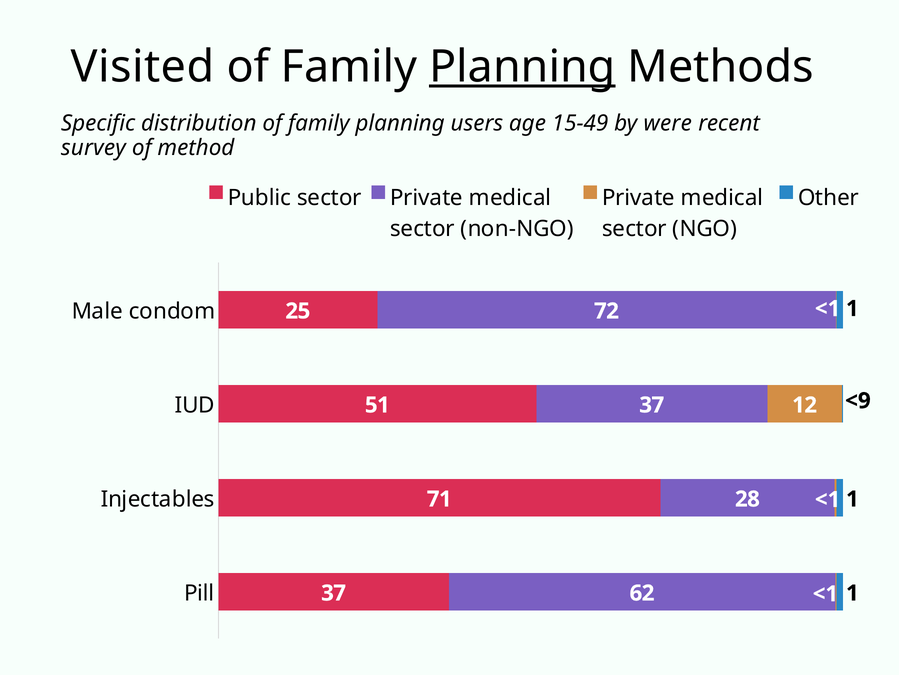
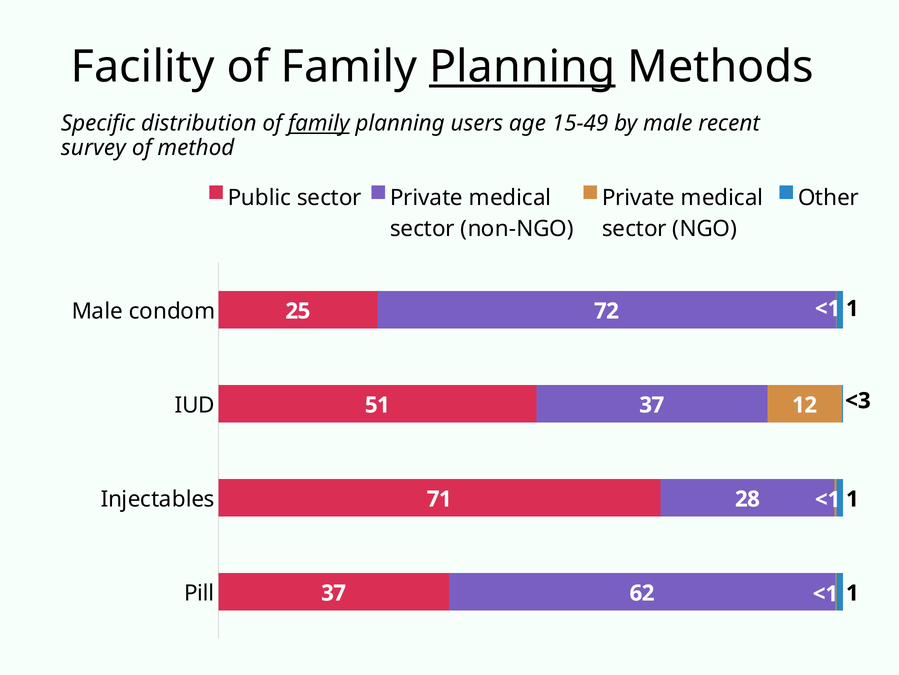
Visited: Visited -> Facility
family at (319, 123) underline: none -> present
by were: were -> male
<9: <9 -> <3
